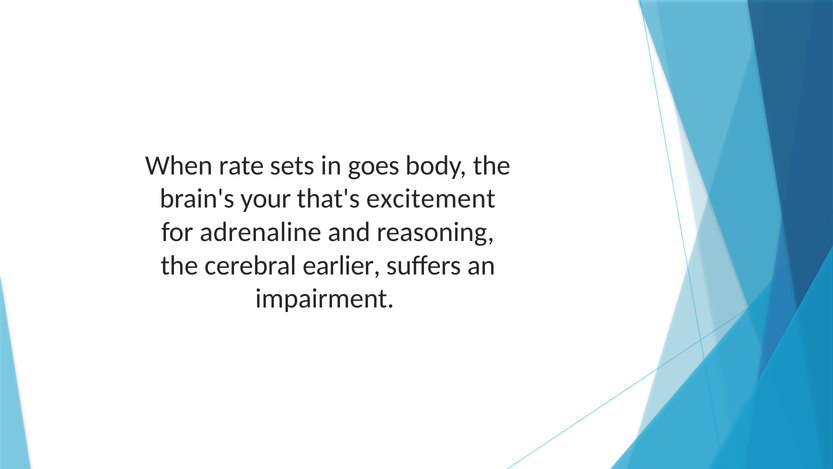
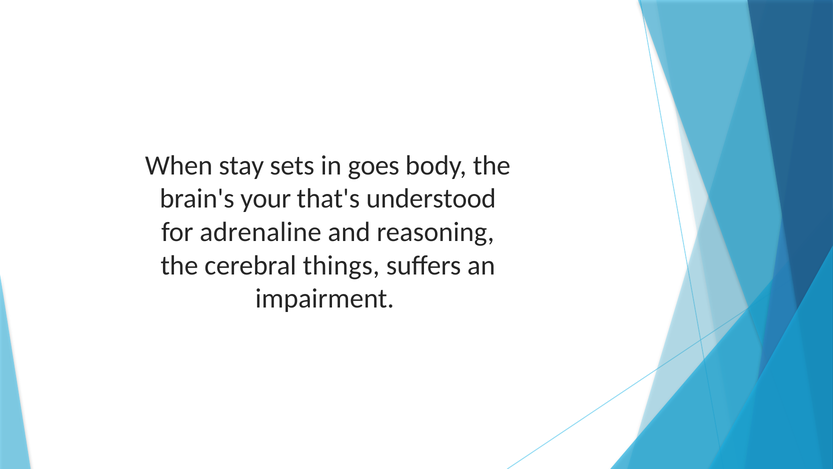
rate: rate -> stay
excitement: excitement -> understood
earlier: earlier -> things
